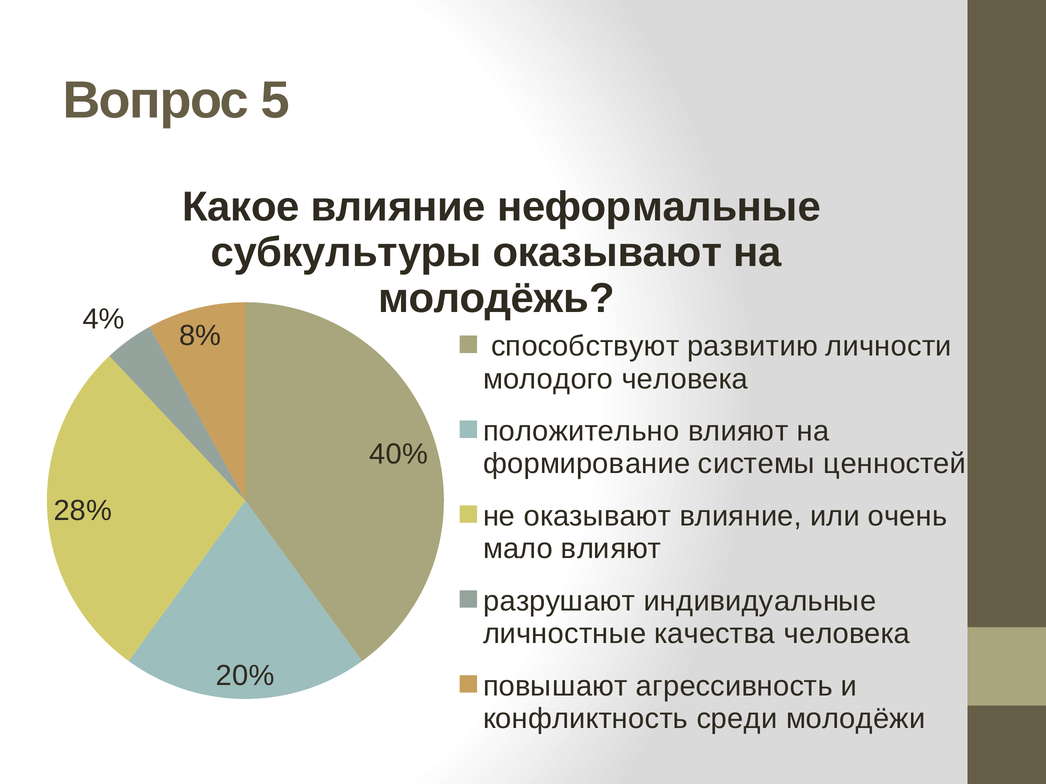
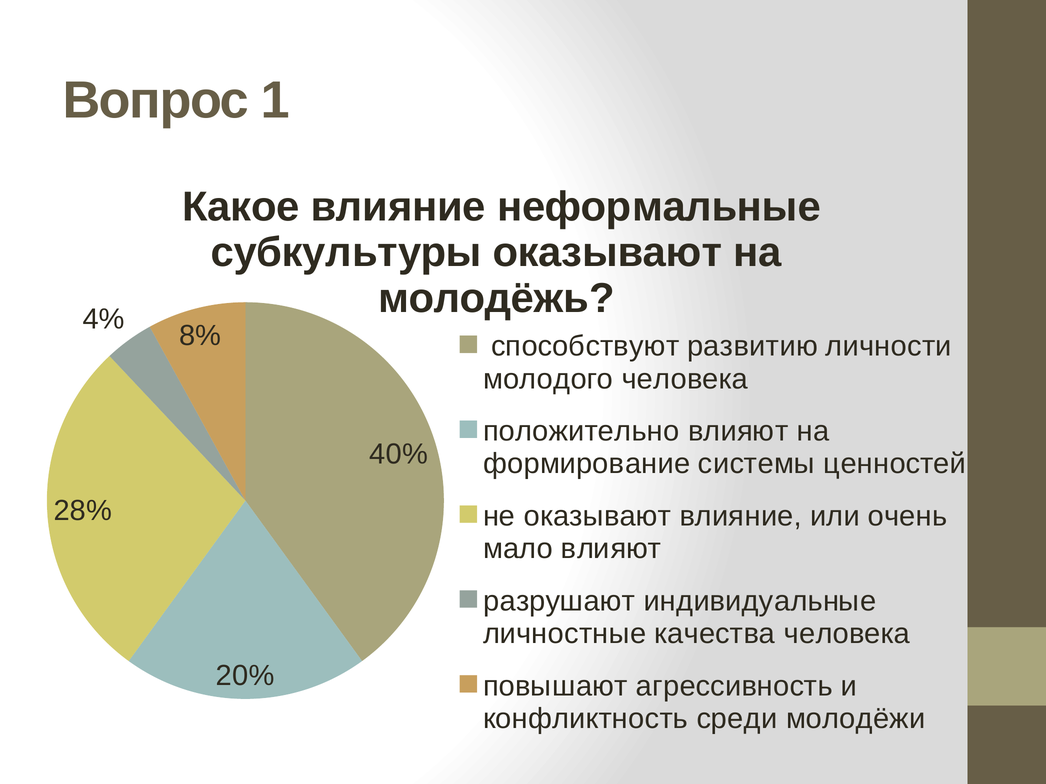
5: 5 -> 1
